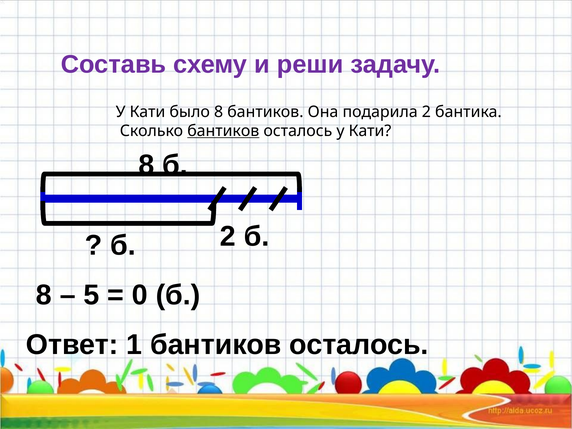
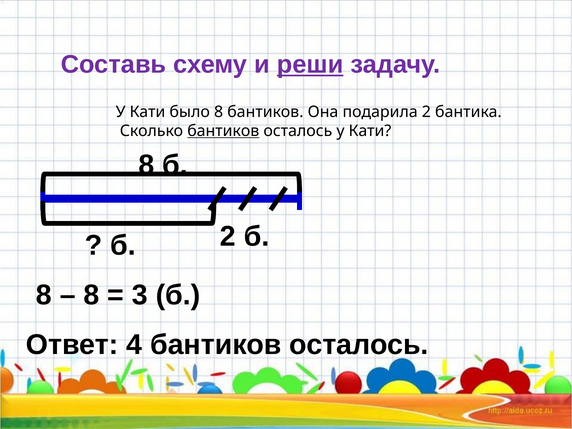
реши underline: none -> present
5 at (91, 295): 5 -> 8
0: 0 -> 3
1: 1 -> 4
